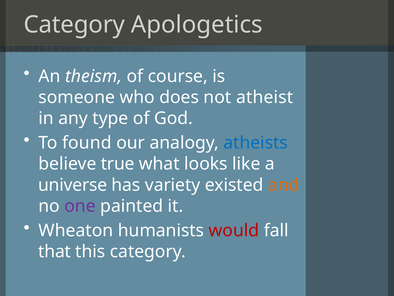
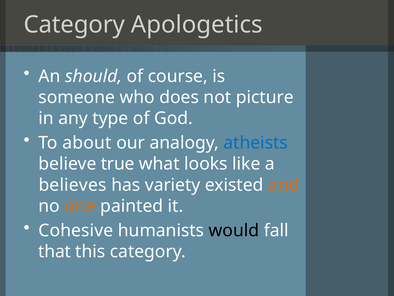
theism: theism -> should
atheist: atheist -> picture
found: found -> about
universe: universe -> believes
one colour: purple -> orange
Wheaton: Wheaton -> Cohesive
would colour: red -> black
